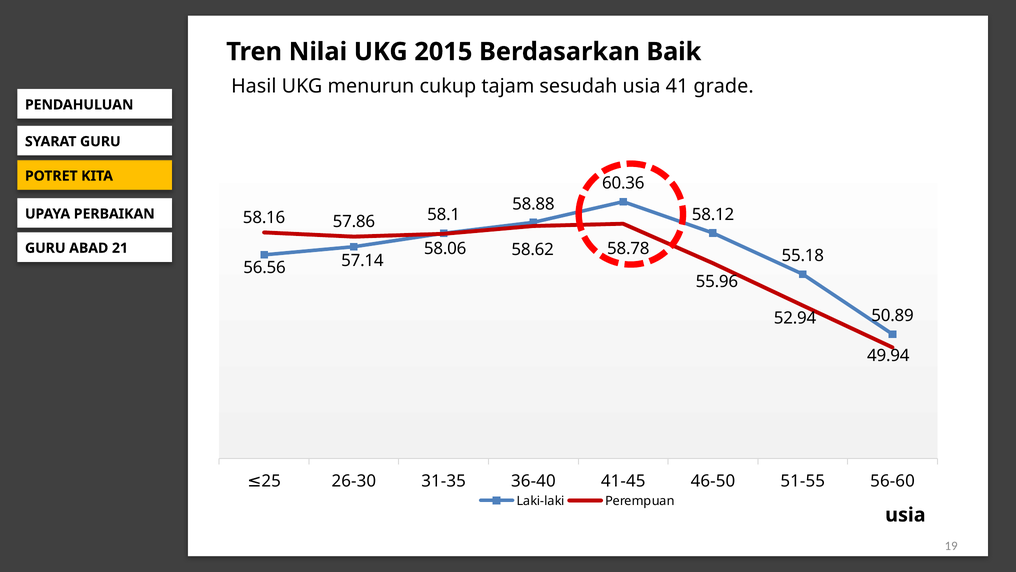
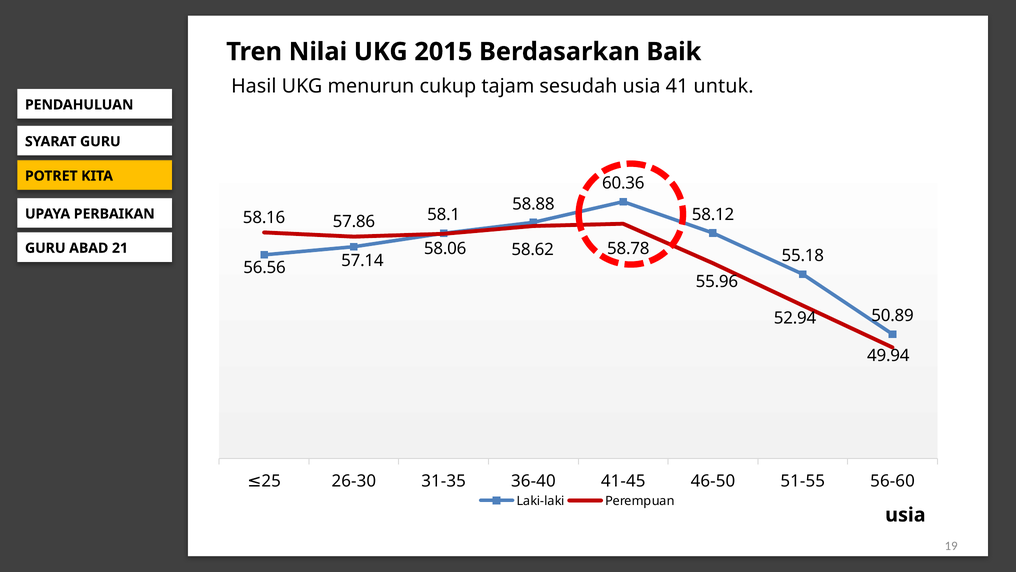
grade: grade -> untuk
